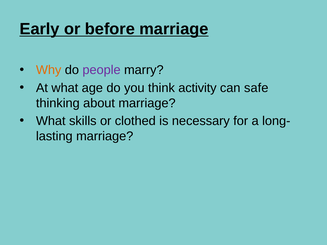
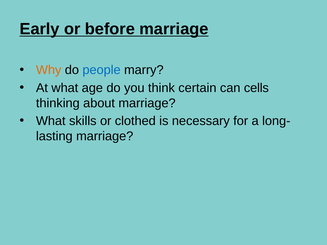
people colour: purple -> blue
activity: activity -> certain
safe: safe -> cells
